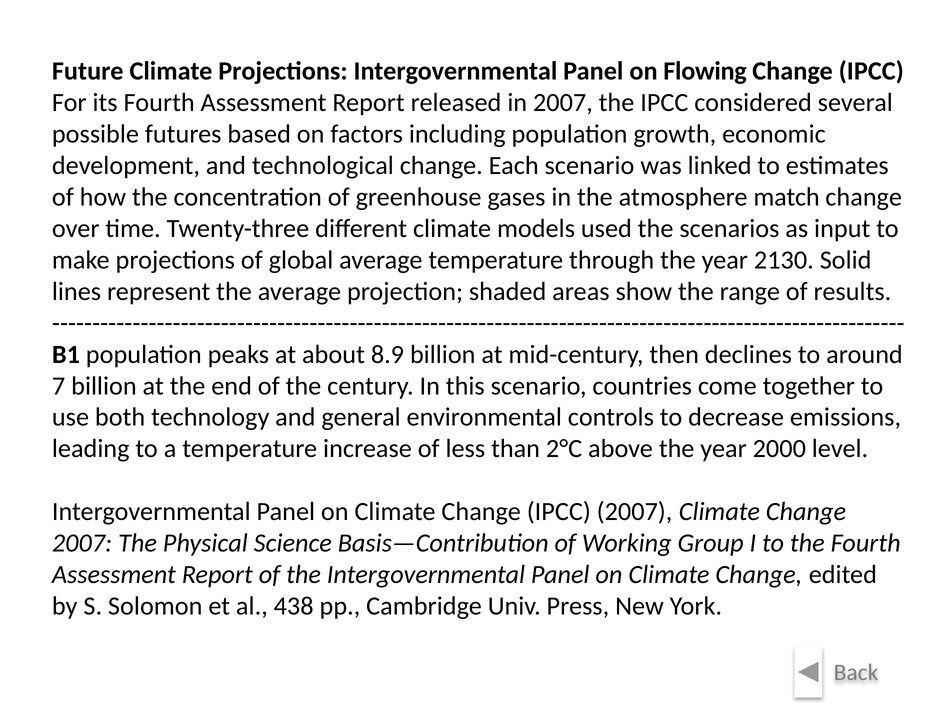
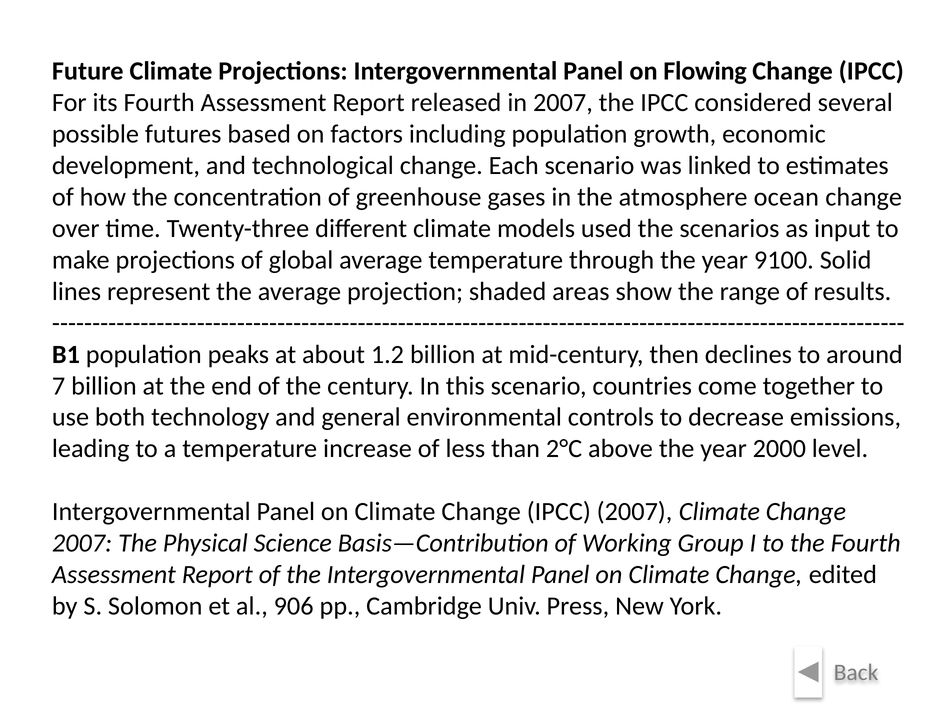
match: match -> ocean
2130: 2130 -> 9100
8.9: 8.9 -> 1.2
438: 438 -> 906
